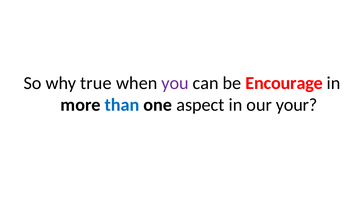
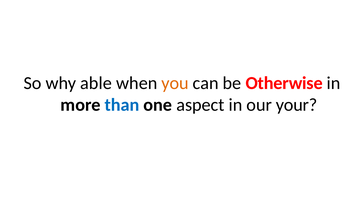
true: true -> able
you colour: purple -> orange
Encourage: Encourage -> Otherwise
